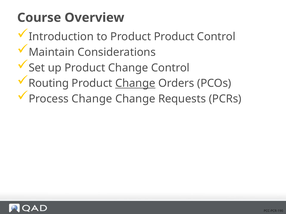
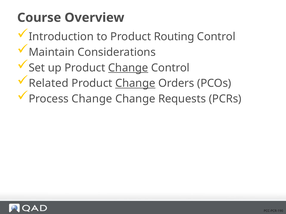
Product Product: Product -> Routing
Change at (128, 68) underline: none -> present
Routing: Routing -> Related
